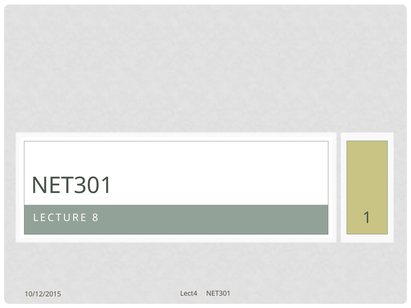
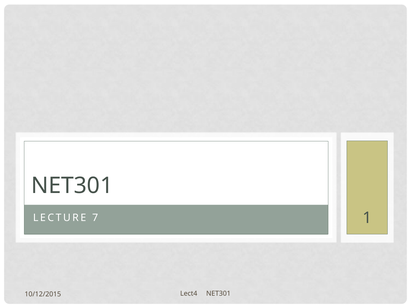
8: 8 -> 7
